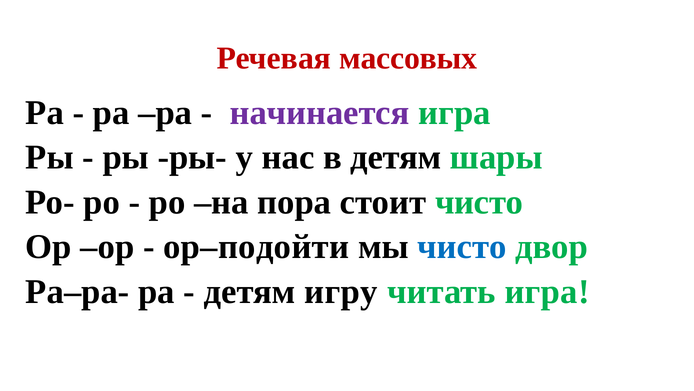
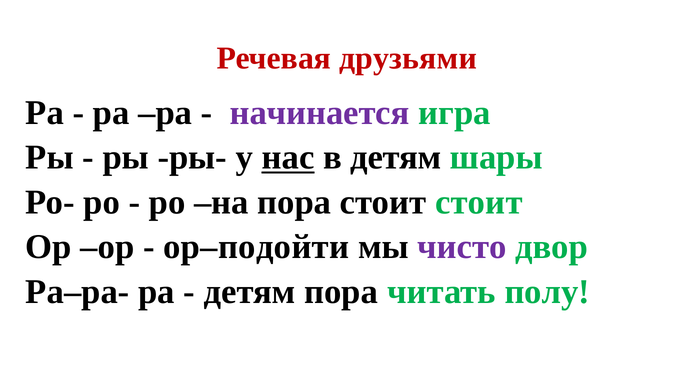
массовых: массовых -> друзьями
нас underline: none -> present
стоит чисто: чисто -> стоит
чисто at (462, 247) colour: blue -> purple
детям игру: игру -> пора
читать игра: игра -> полу
